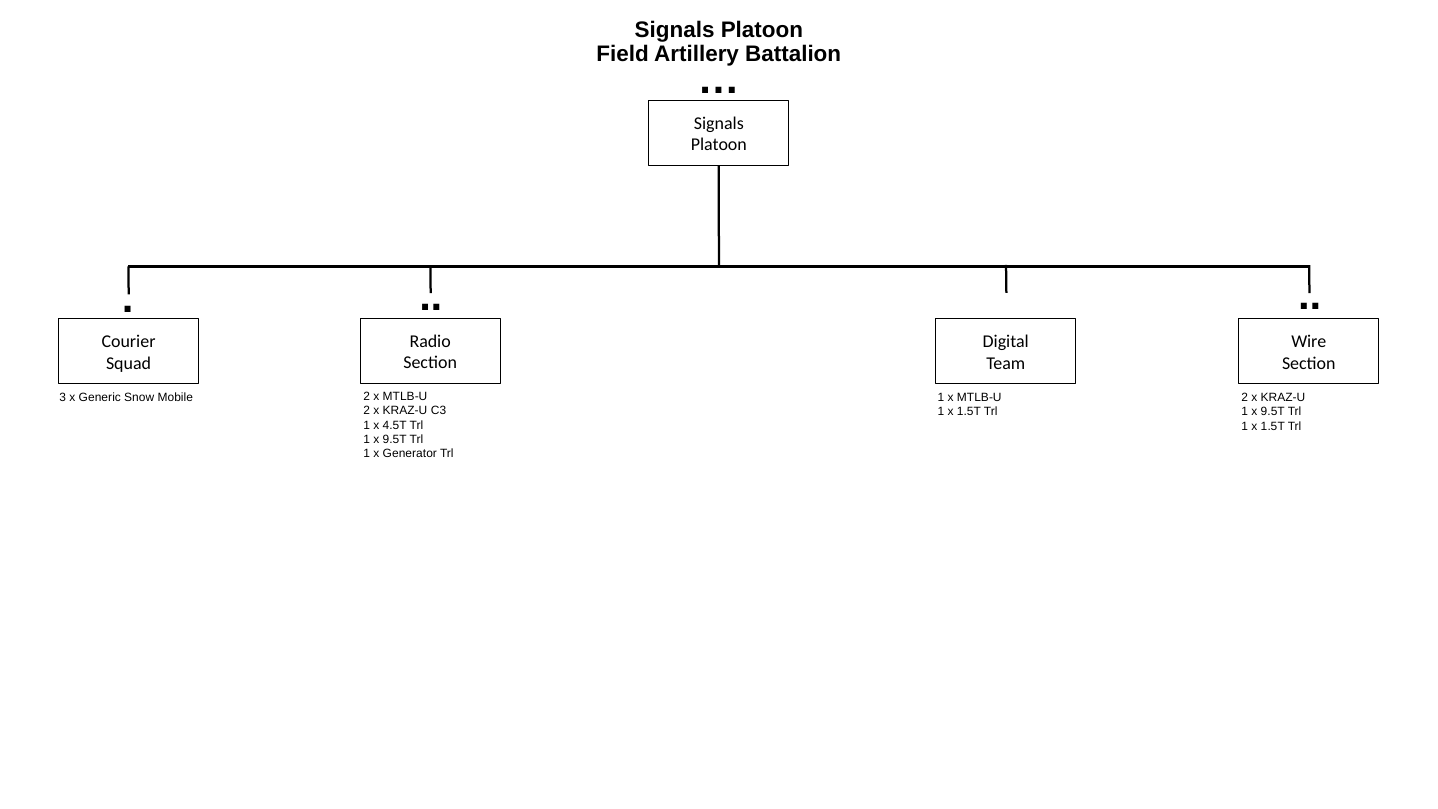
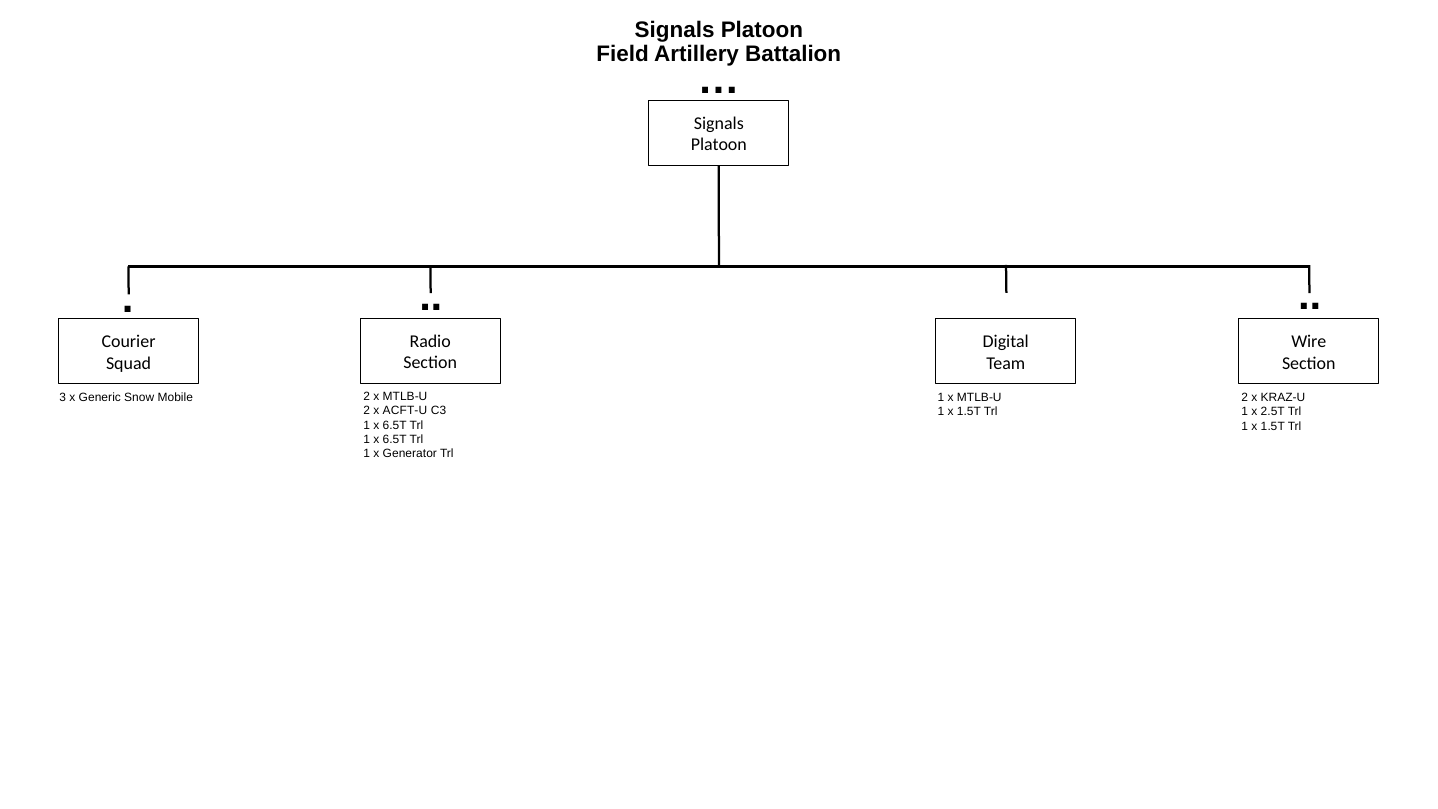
KRAZ-U at (405, 411): KRAZ-U -> ACFT-U
9.5T at (1273, 412): 9.5T -> 2.5T
4.5T at (395, 425): 4.5T -> 6.5T
9.5T at (395, 439): 9.5T -> 6.5T
